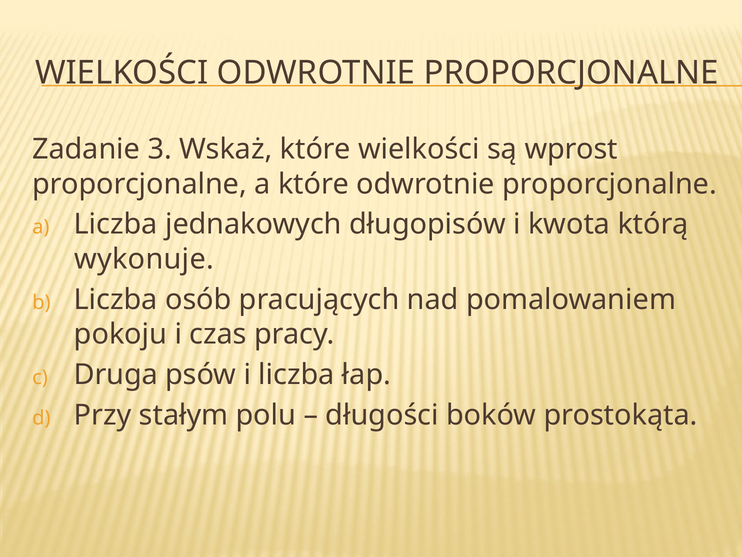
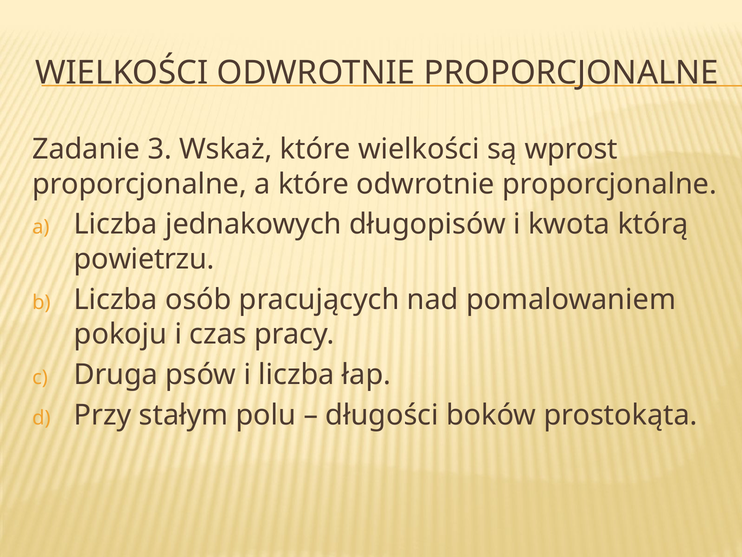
wykonuje: wykonuje -> powietrzu
